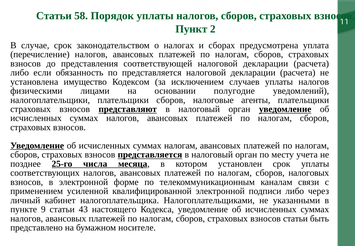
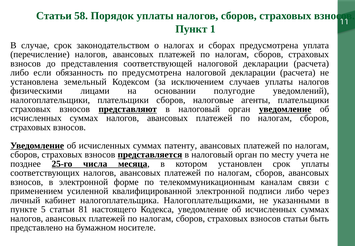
2: 2 -> 1
по представляется: представляется -> предусмотрена
имущество: имущество -> земельный
суммах налогам: налогам -> патенту
сборов налоговых: налоговых -> авансовых
9: 9 -> 5
43: 43 -> 81
